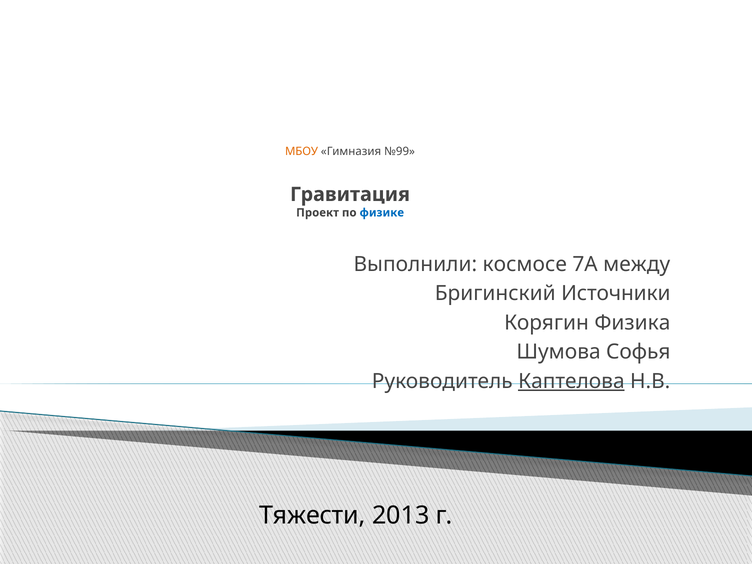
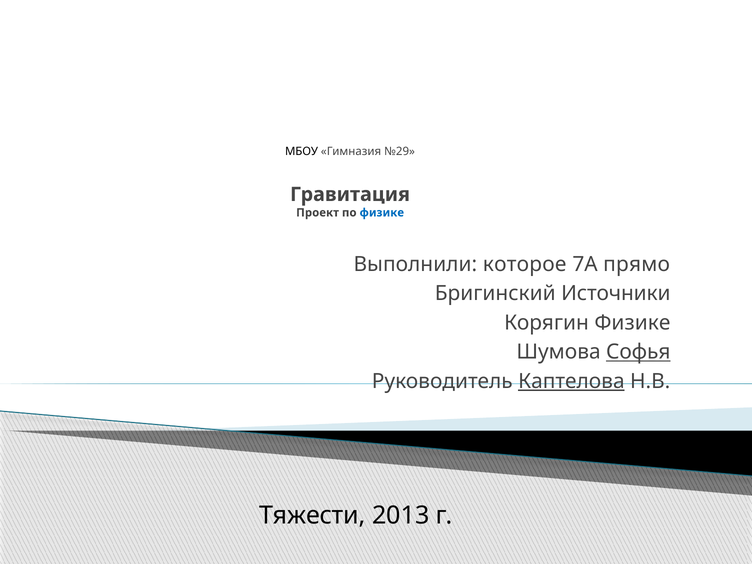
МБОУ colour: orange -> black
№99: №99 -> №29
космосе: космосе -> которое
между: между -> прямо
Корягин Физика: Физика -> Физике
Софья underline: none -> present
